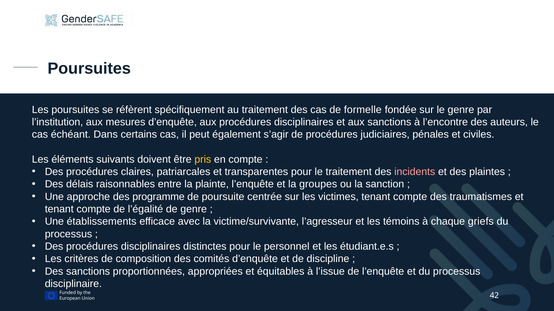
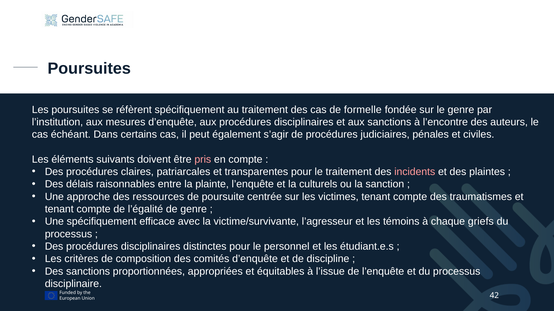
pris colour: yellow -> pink
groupes: groupes -> culturels
programme: programme -> ressources
Une établissements: établissements -> spécifiquement
